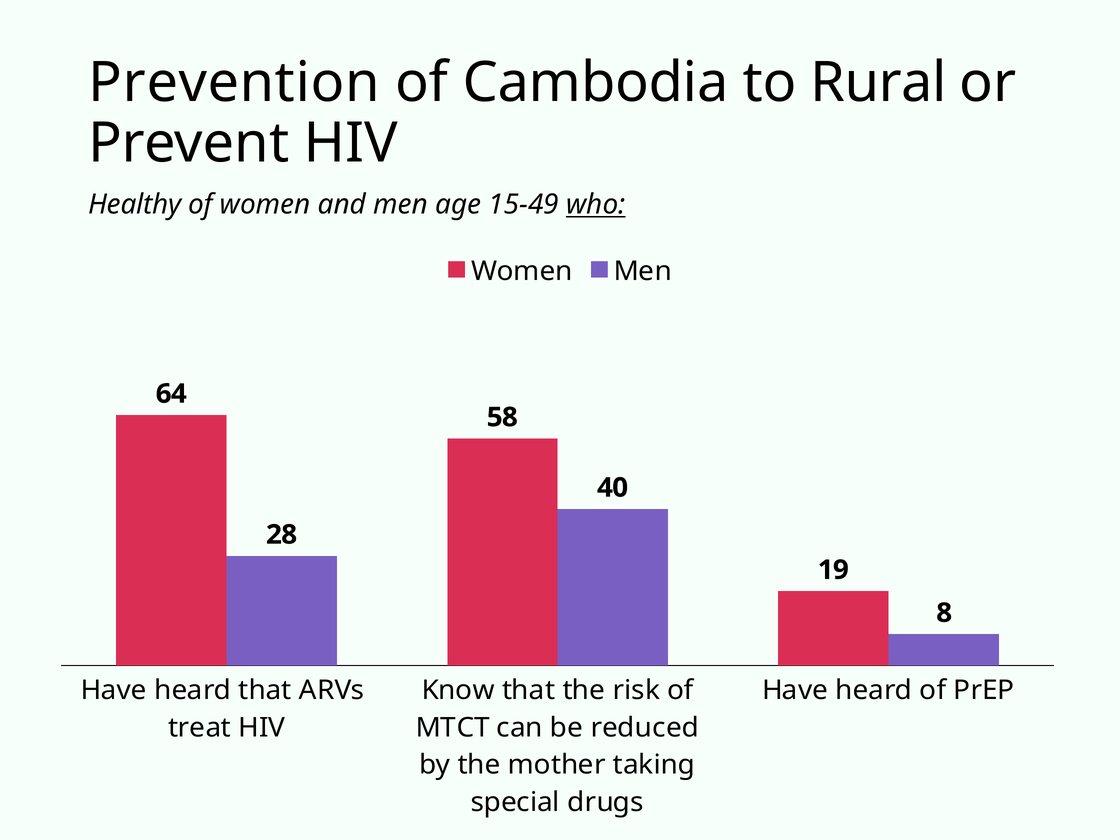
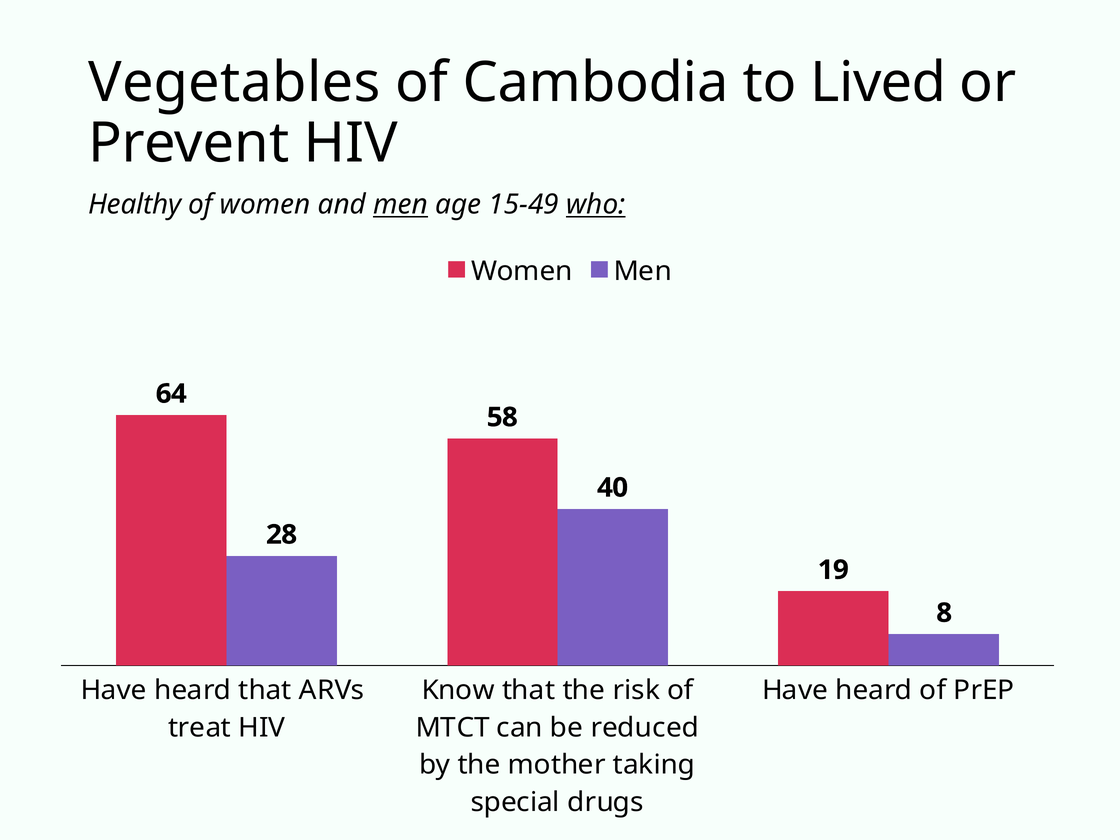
Prevention: Prevention -> Vegetables
Rural: Rural -> Lived
men at (401, 205) underline: none -> present
